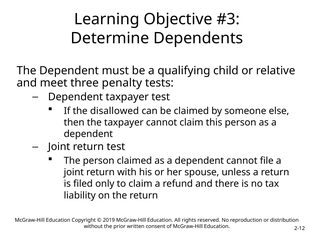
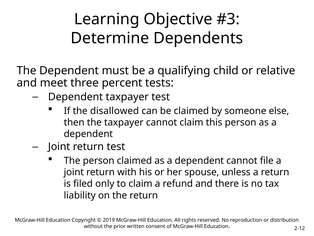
penalty: penalty -> percent
